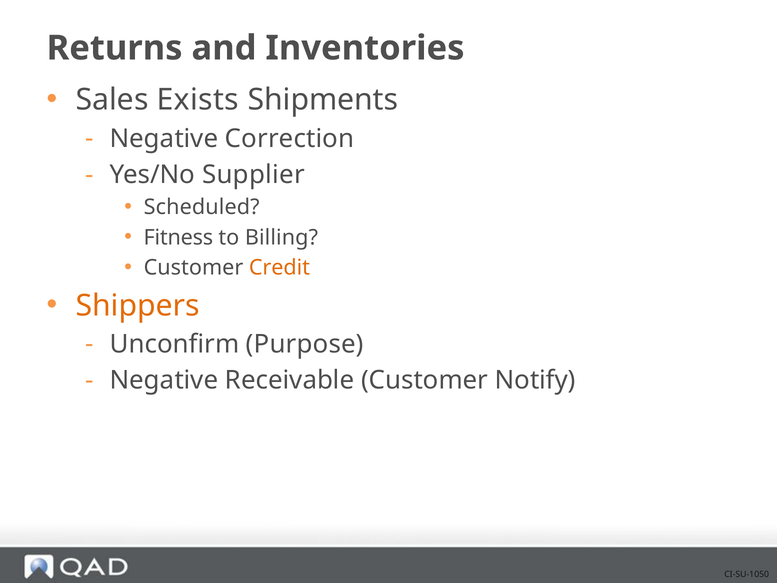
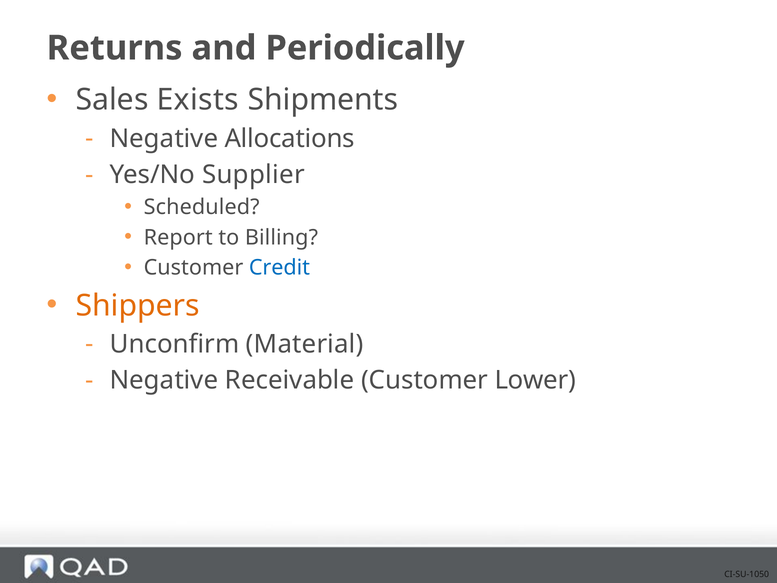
Inventories: Inventories -> Periodically
Correction: Correction -> Allocations
Fitness: Fitness -> Report
Credit colour: orange -> blue
Purpose: Purpose -> Material
Notify: Notify -> Lower
